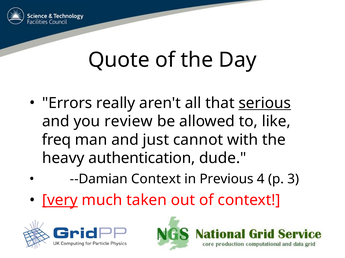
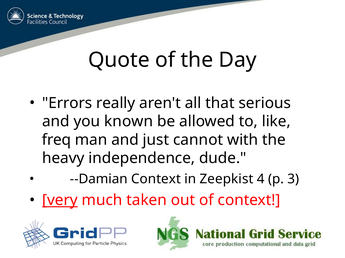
serious underline: present -> none
review: review -> known
authentication: authentication -> independence
Previous: Previous -> Zeepkist
